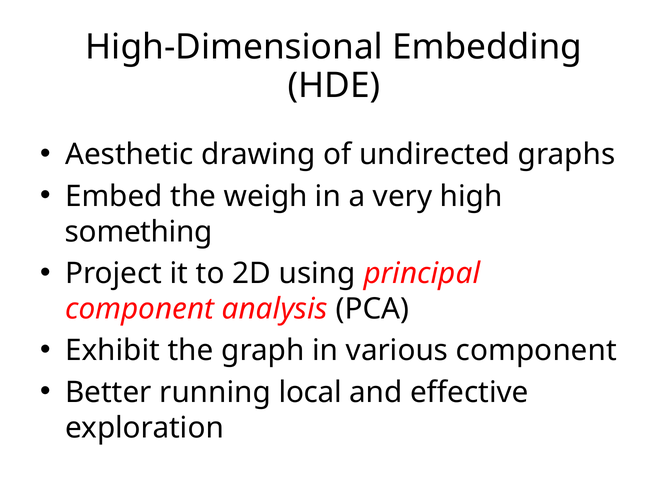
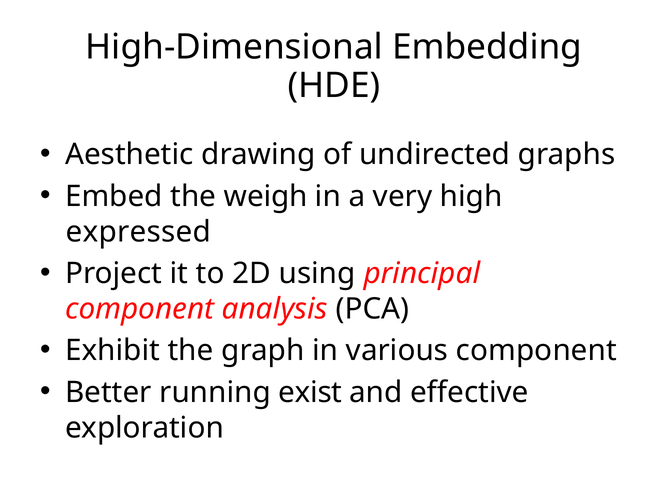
something: something -> expressed
local: local -> exist
